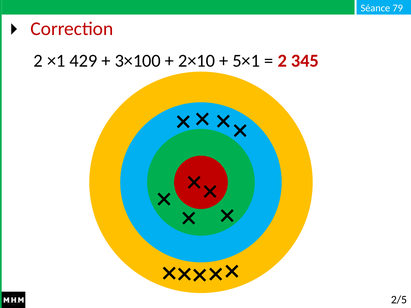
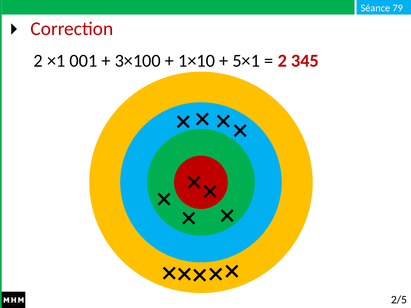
429: 429 -> 001
2×10: 2×10 -> 1×10
